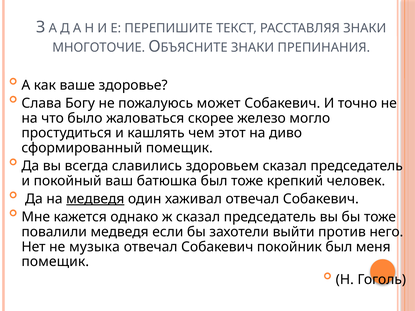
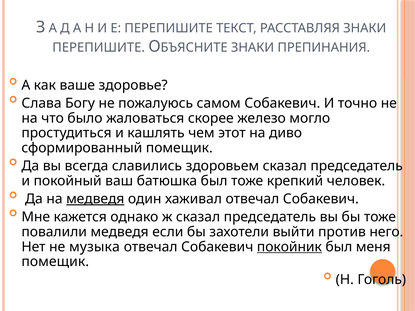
МНОГОТОЧИЕ at (99, 48): МНОГОТОЧИЕ -> ПЕРЕПИШИТЕ
может: может -> самом
покойник underline: none -> present
